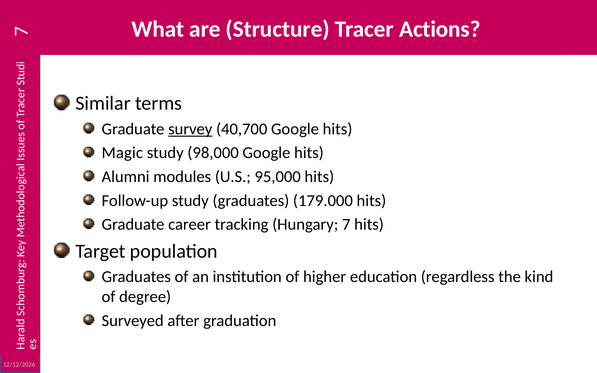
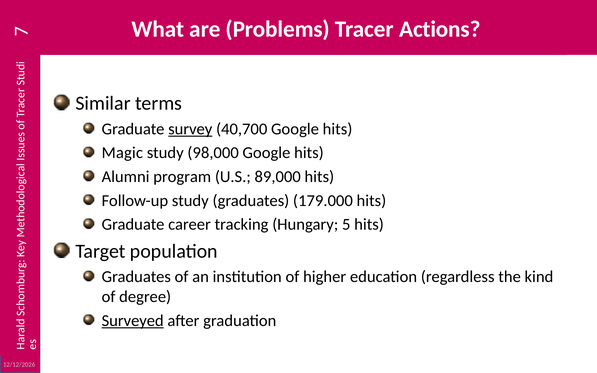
Structure: Structure -> Problems
modules: modules -> program
95,000: 95,000 -> 89,000
Hungary 7: 7 -> 5
Surveyed underline: none -> present
